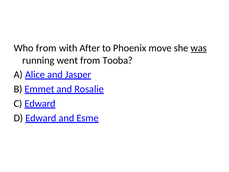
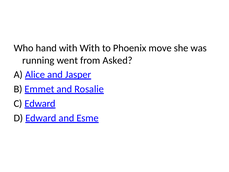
Who from: from -> hand
with After: After -> With
was underline: present -> none
Tooba: Tooba -> Asked
